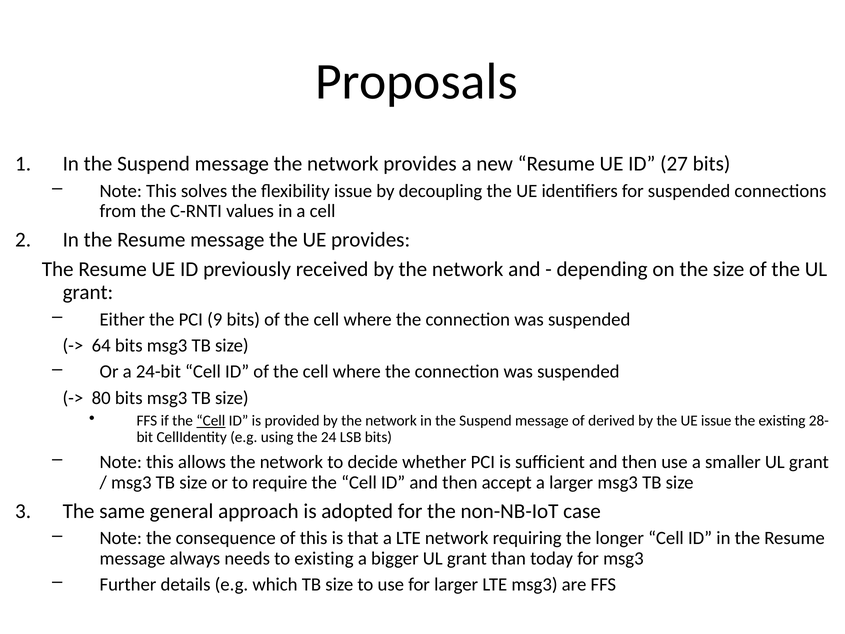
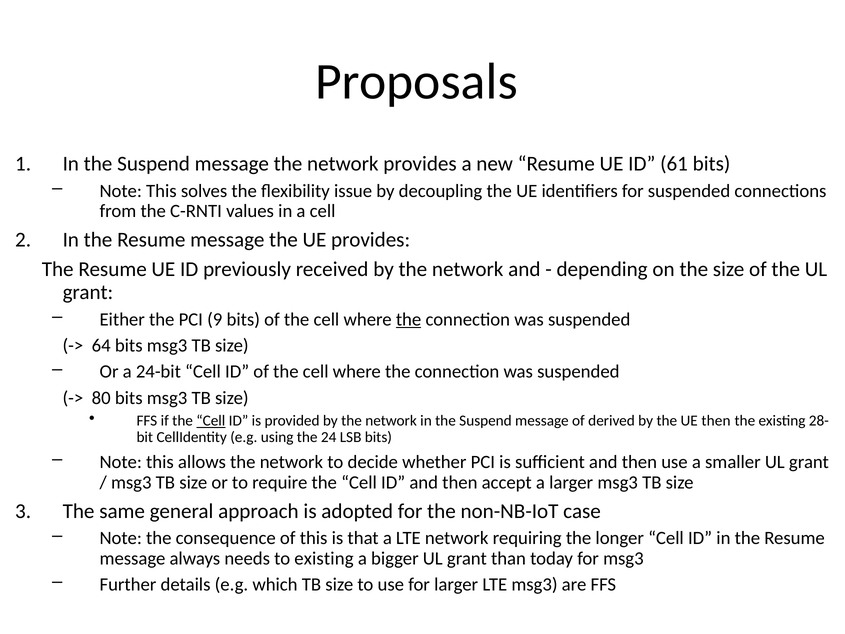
27: 27 -> 61
the at (409, 319) underline: none -> present
UE issue: issue -> then
